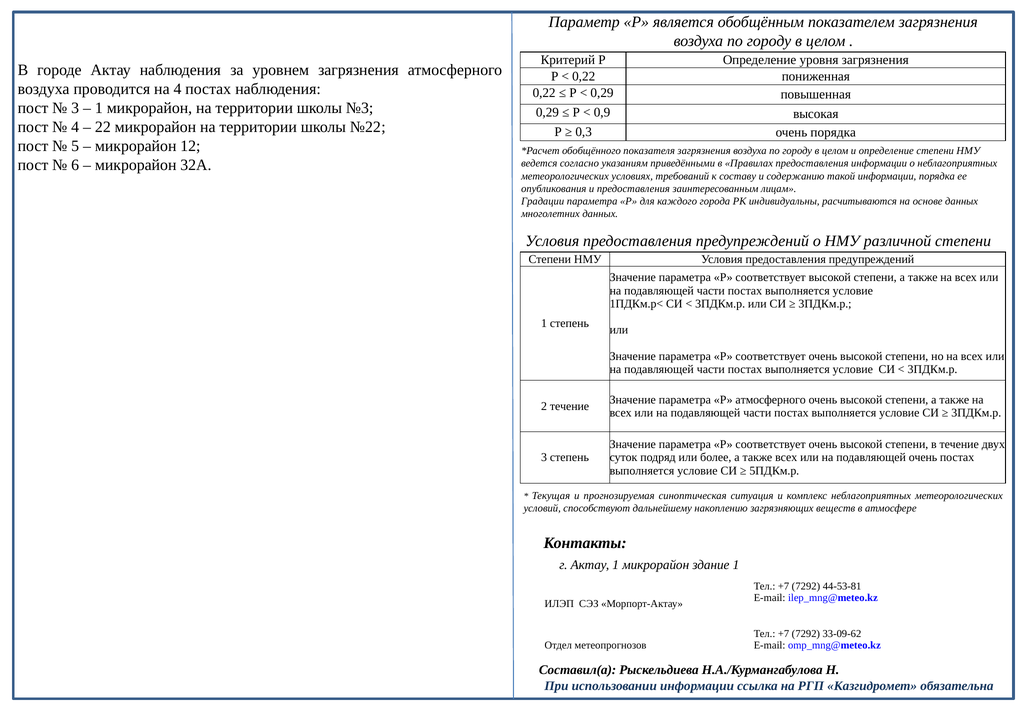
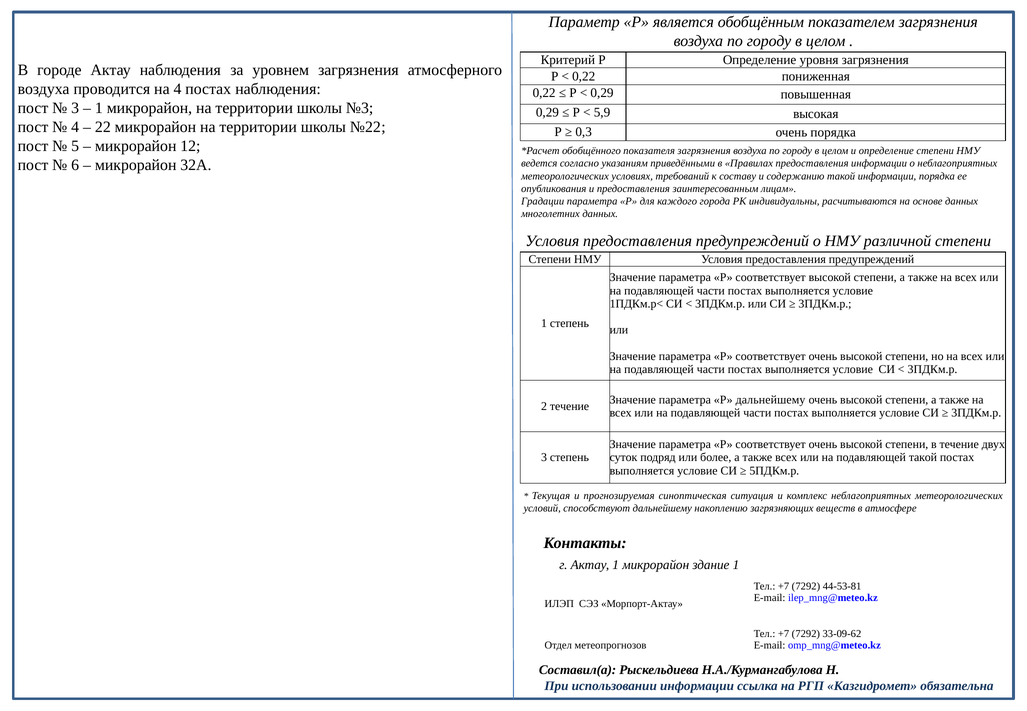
0,9: 0,9 -> 5,9
Р атмосферного: атмосферного -> дальнейшему
подавляющей очень: очень -> такой
